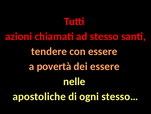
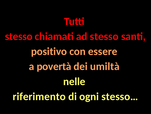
azioni at (19, 36): azioni -> stesso
tendere: tendere -> positivo
dei essere: essere -> umiltà
apostoliche: apostoliche -> riferimento
